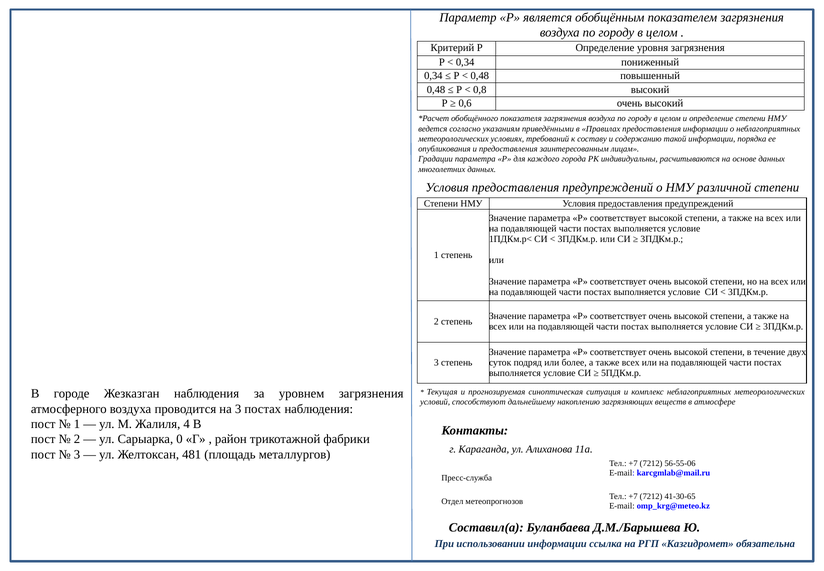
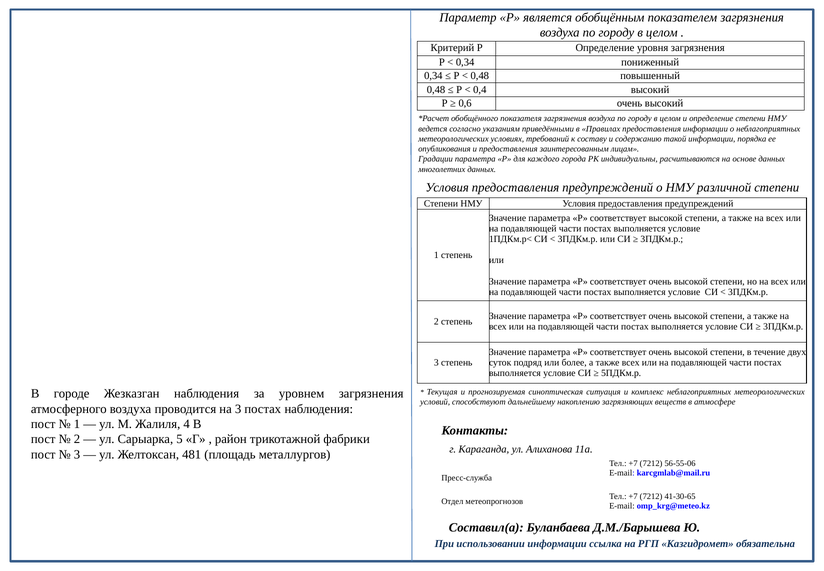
0,8: 0,8 -> 0,4
0: 0 -> 5
